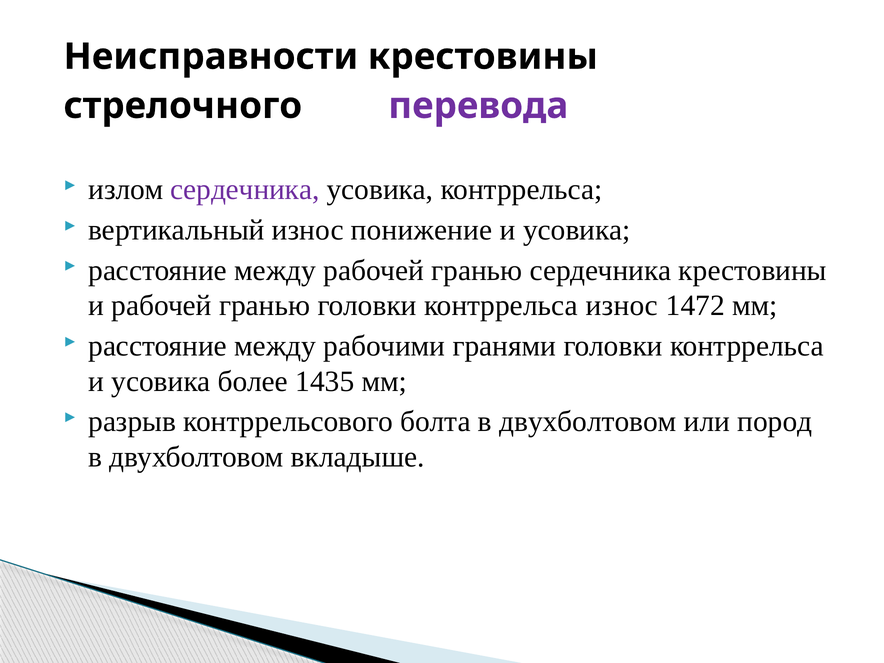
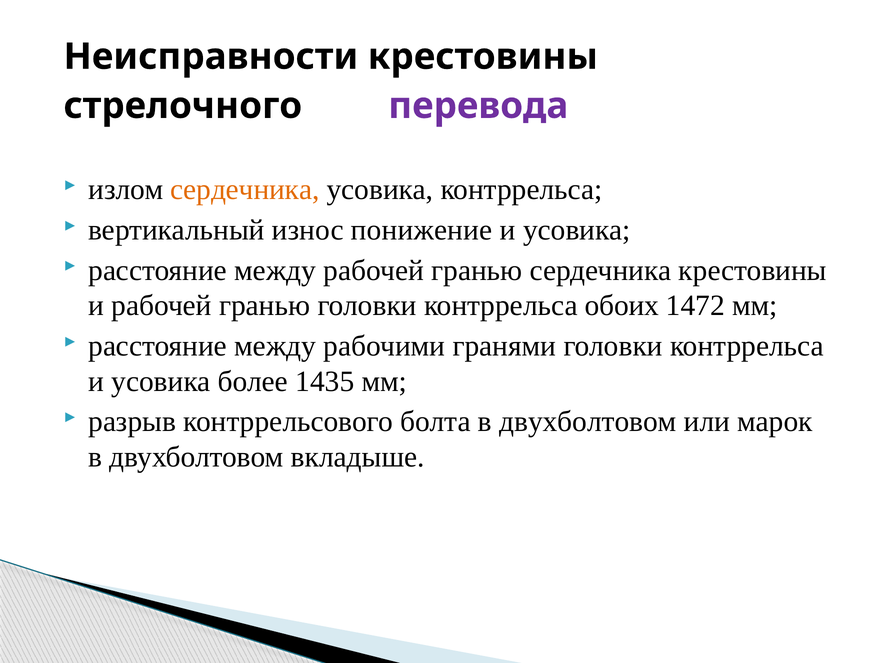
сердечника at (245, 190) colour: purple -> orange
контррельса износ: износ -> обоих
пород: пород -> марок
